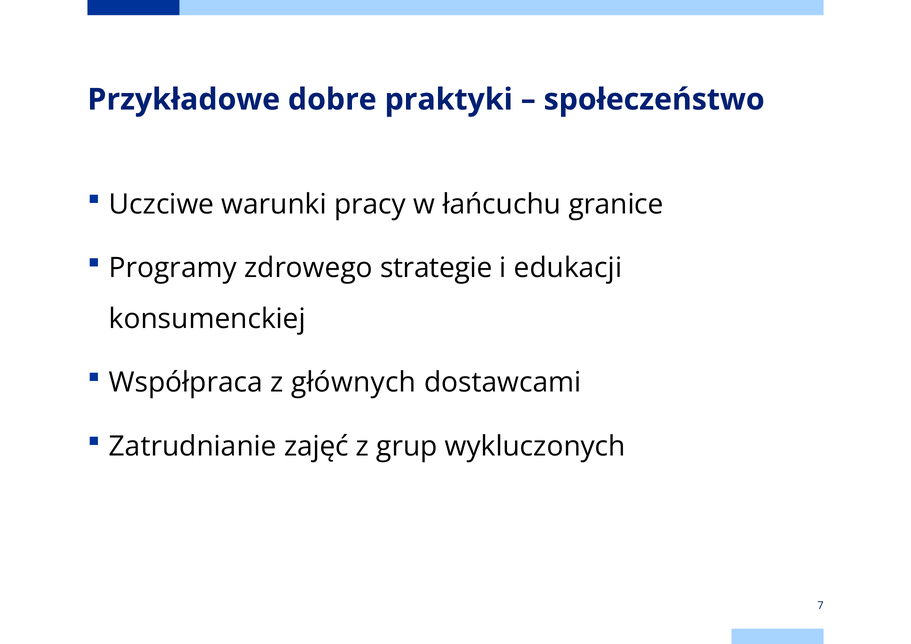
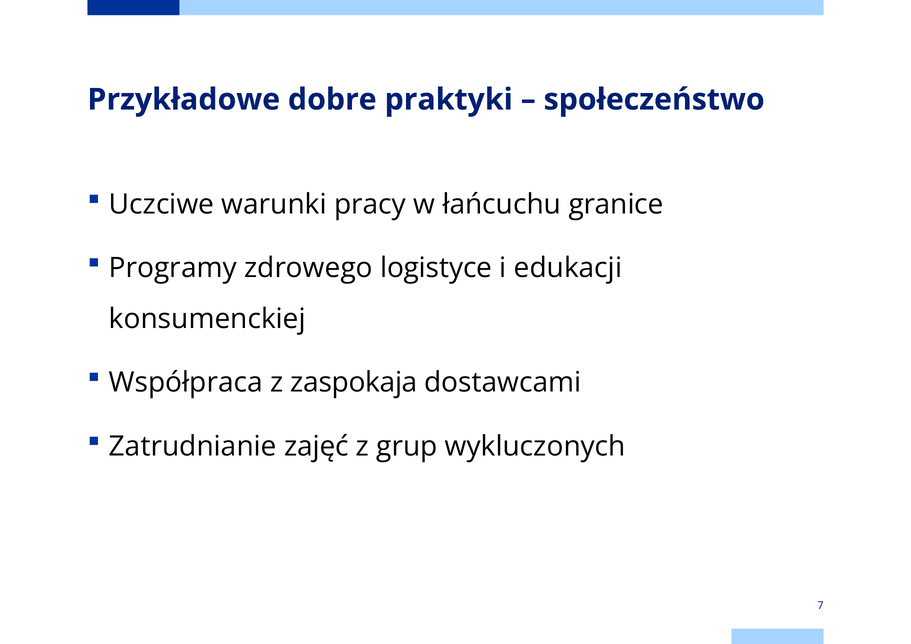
strategie: strategie -> logistyce
głównych: głównych -> zaspokaja
